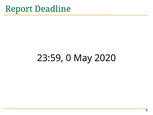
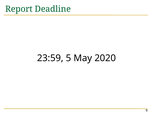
0: 0 -> 5
